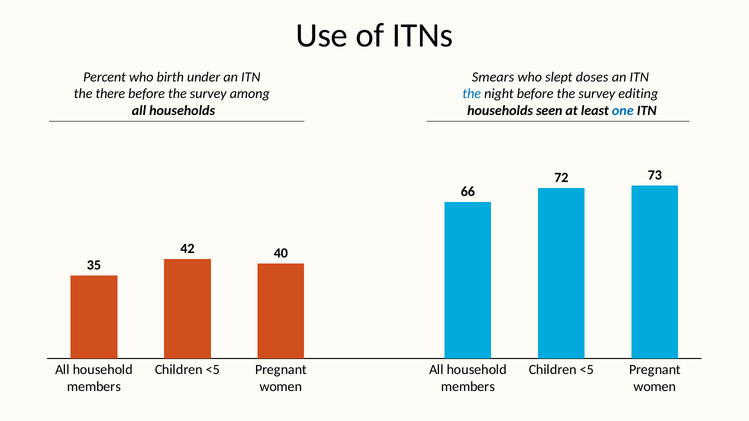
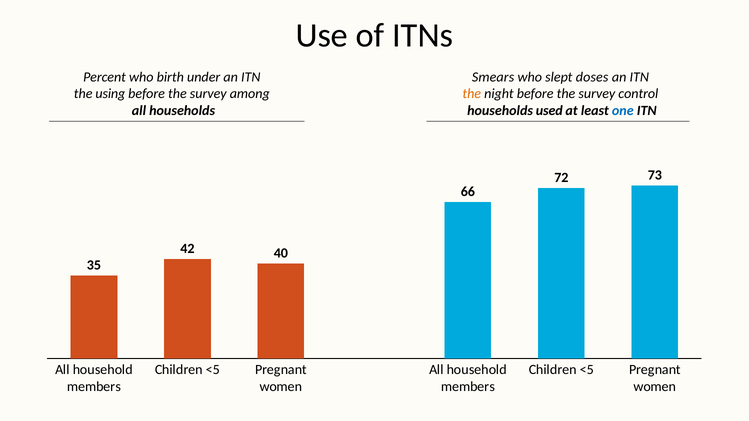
there: there -> using
the at (472, 94) colour: blue -> orange
editing: editing -> control
seen: seen -> used
